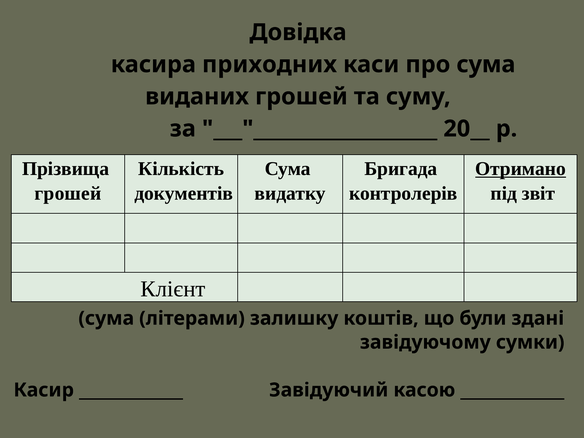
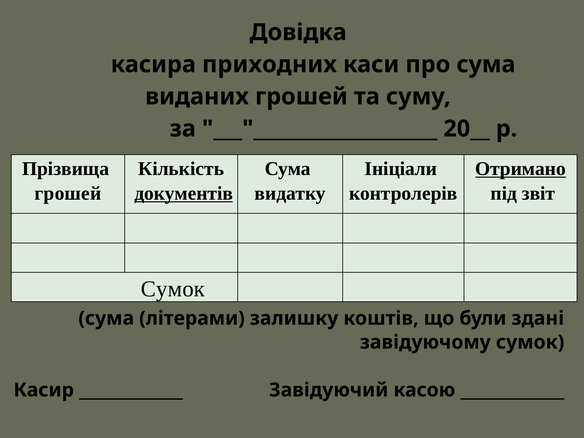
Бригада: Бригада -> Ініціали
документів underline: none -> present
Клієнт at (173, 289): Клієнт -> Сумок
завідуючому сумки: сумки -> сумок
